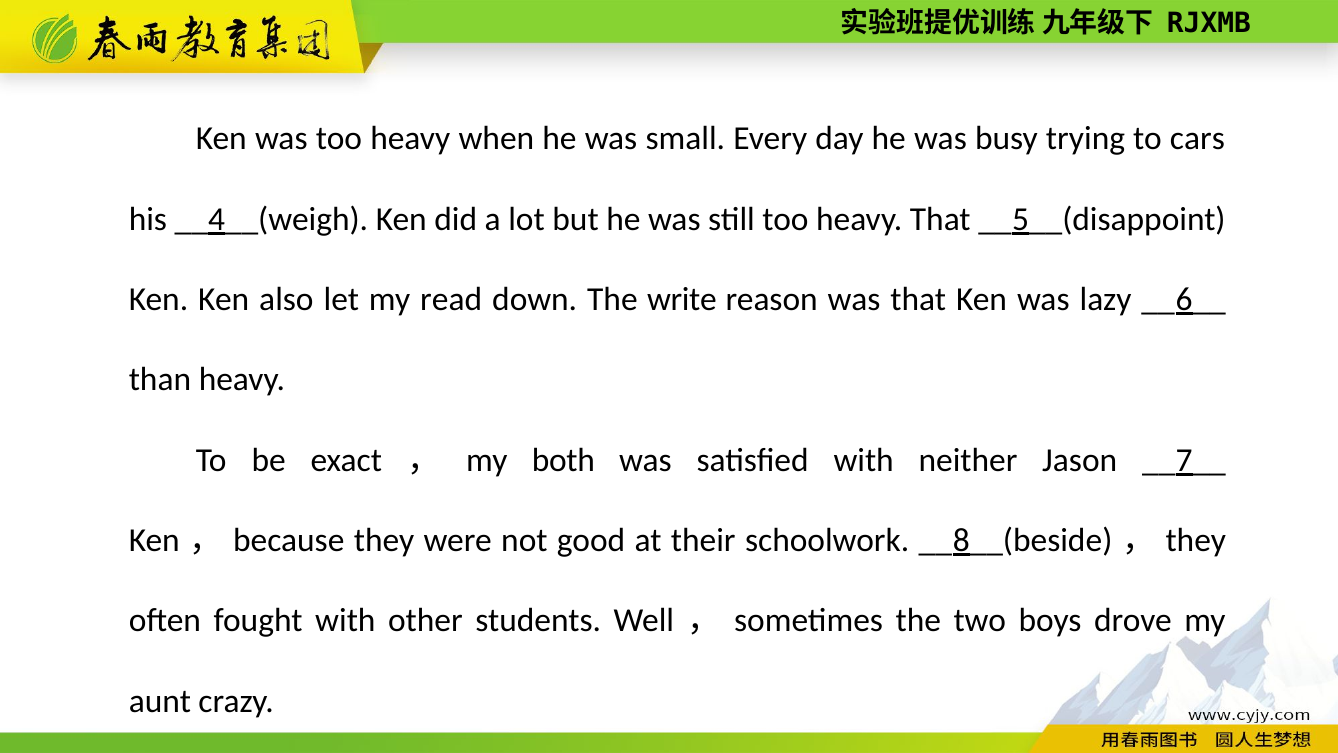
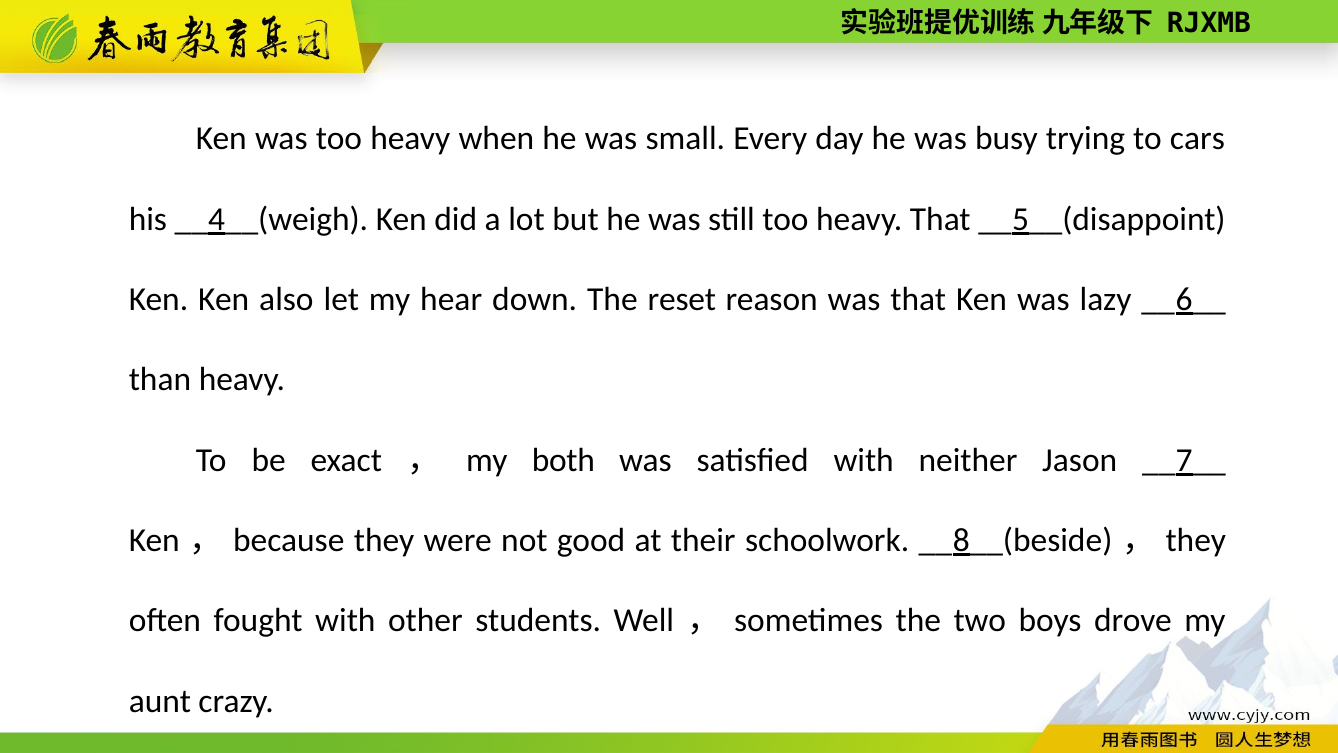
read: read -> hear
write: write -> reset
